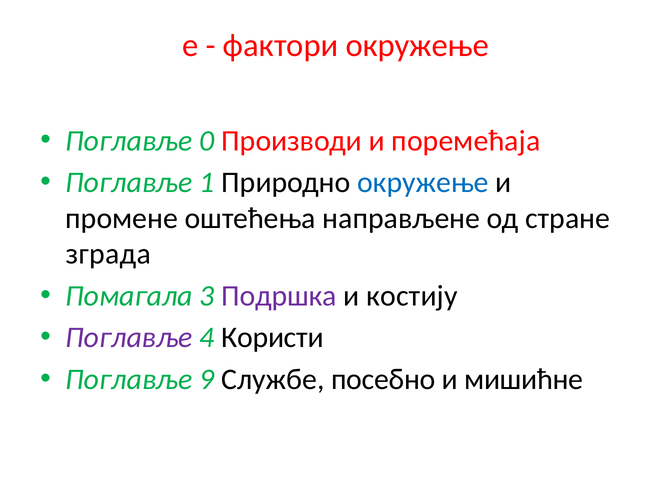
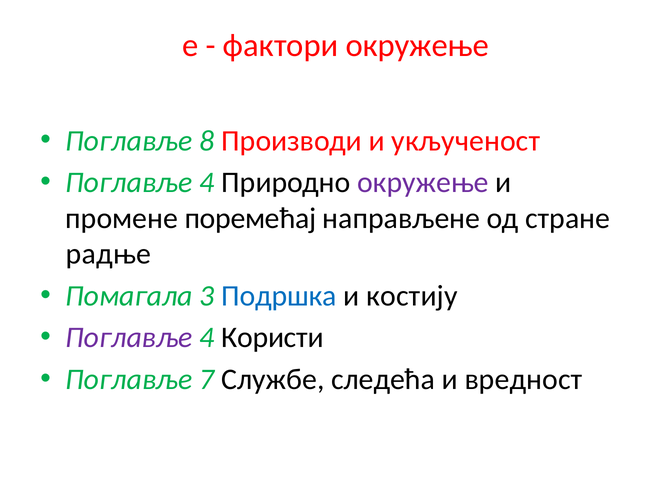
0: 0 -> 8
поремећаја: поремећаја -> укљученост
1 at (207, 183): 1 -> 4
окружење at (423, 183) colour: blue -> purple
оштећења: оштећења -> поремећај
зграда: зграда -> радње
Подршка colour: purple -> blue
9: 9 -> 7
посебно: посебно -> следећа
мишићне: мишићне -> вредност
